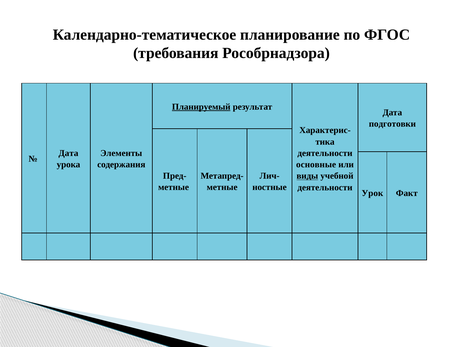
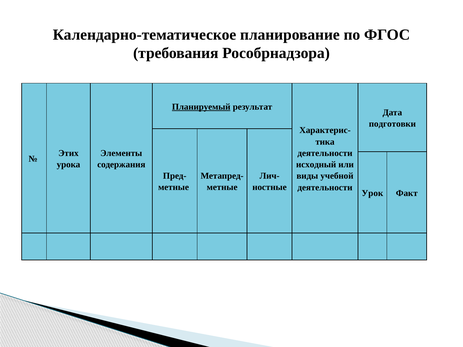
Дата at (68, 153): Дата -> Этих
основные: основные -> исходный
виды underline: present -> none
